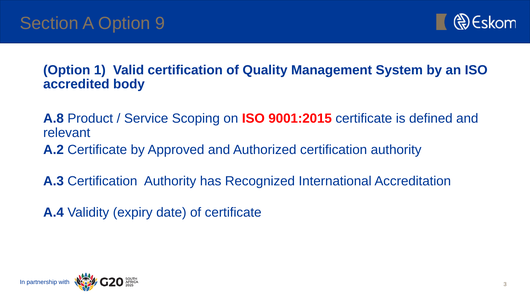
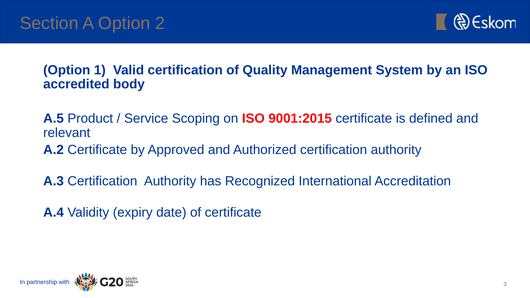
9: 9 -> 2
A.8: A.8 -> A.5
